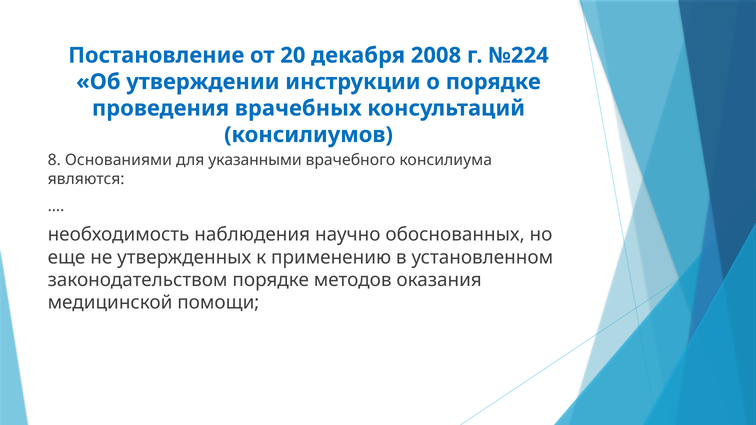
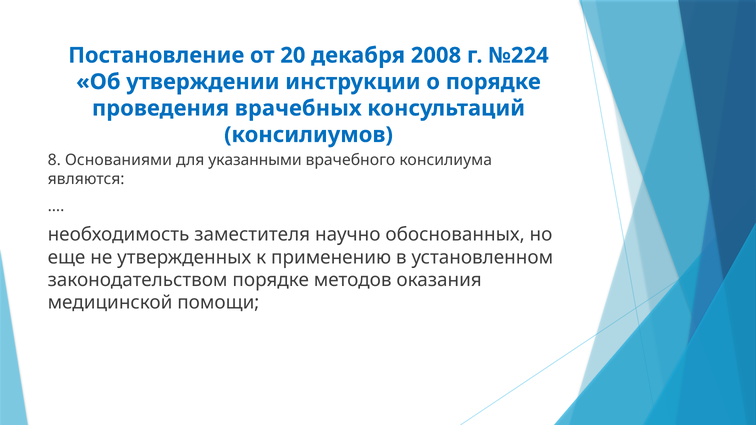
наблюдения: наблюдения -> заместителя
